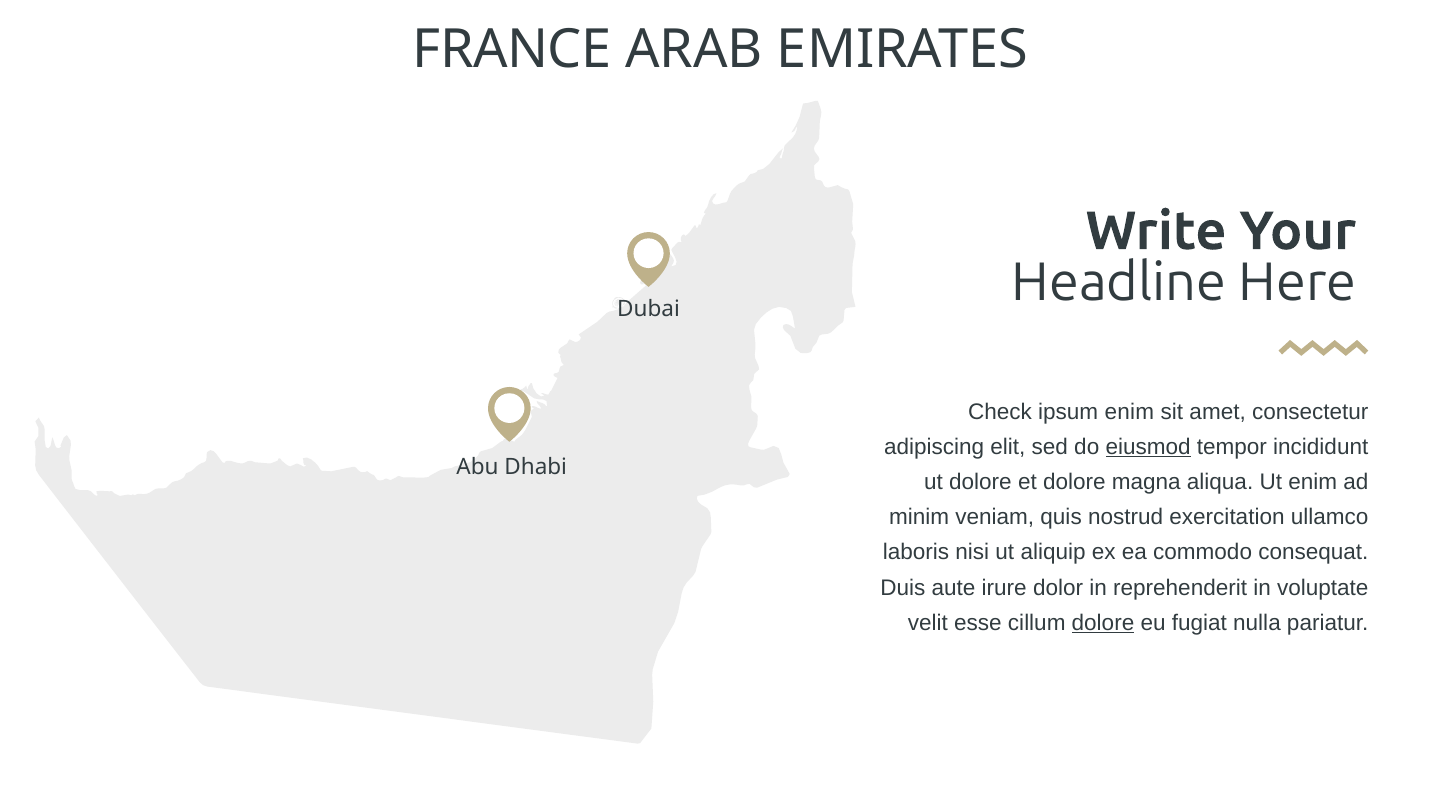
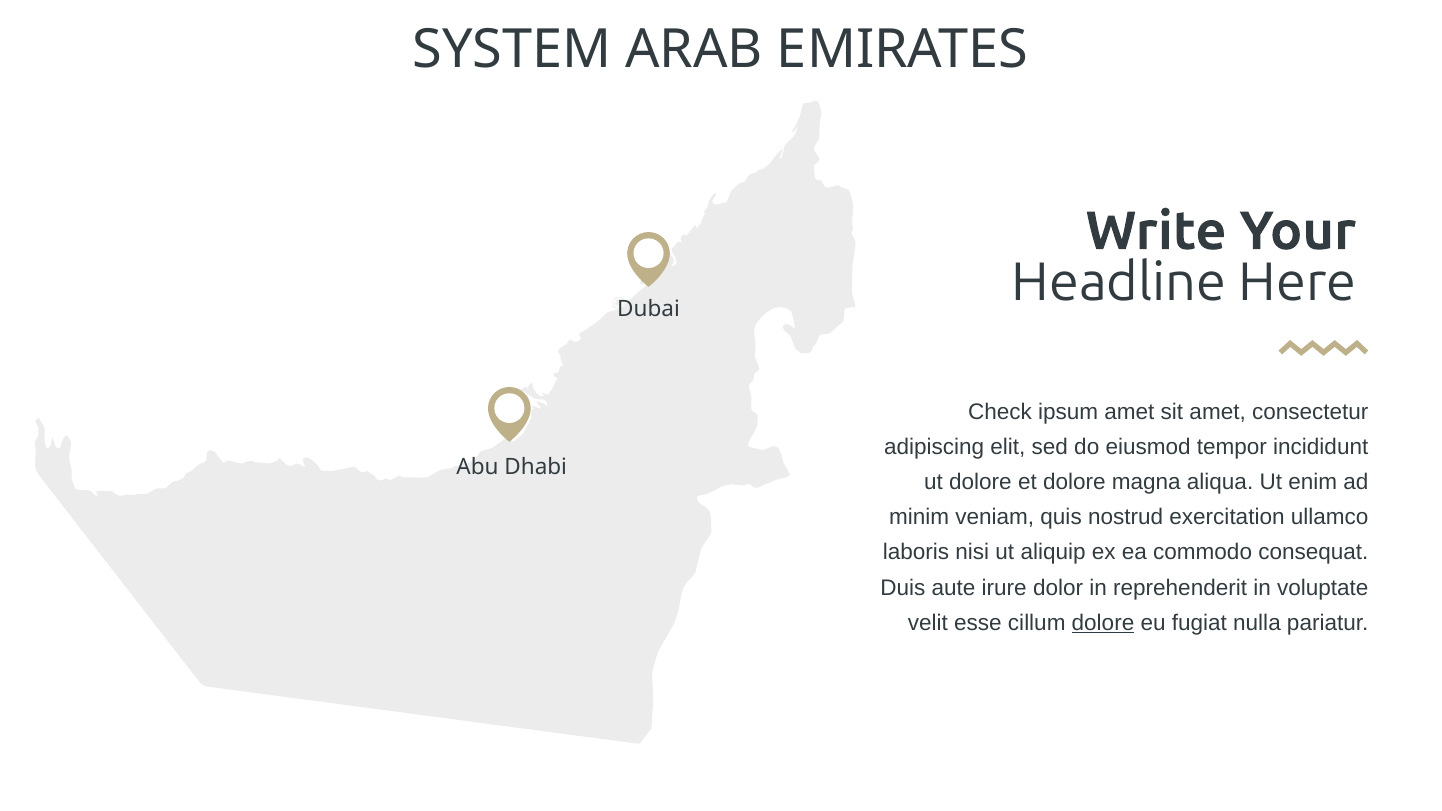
FRANCE: FRANCE -> SYSTEM
ipsum enim: enim -> amet
eiusmod underline: present -> none
